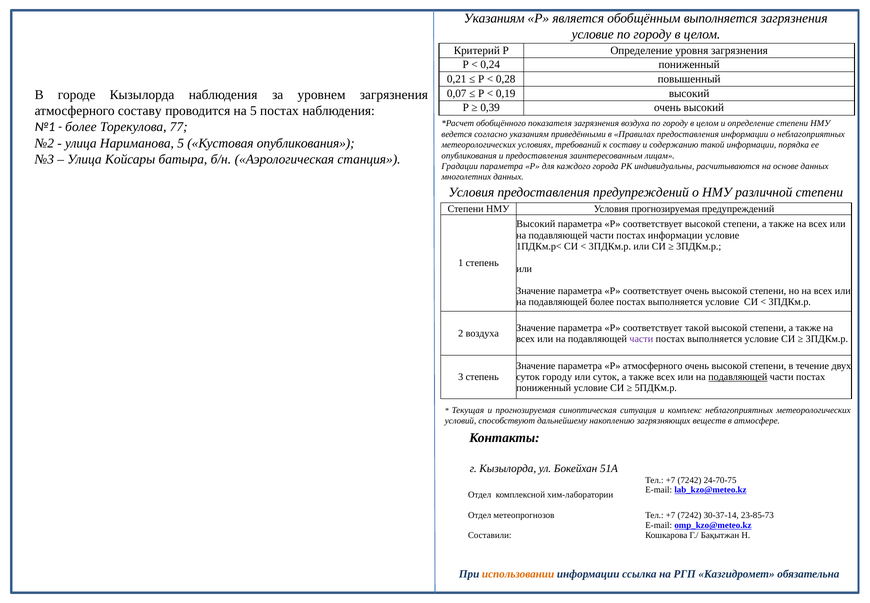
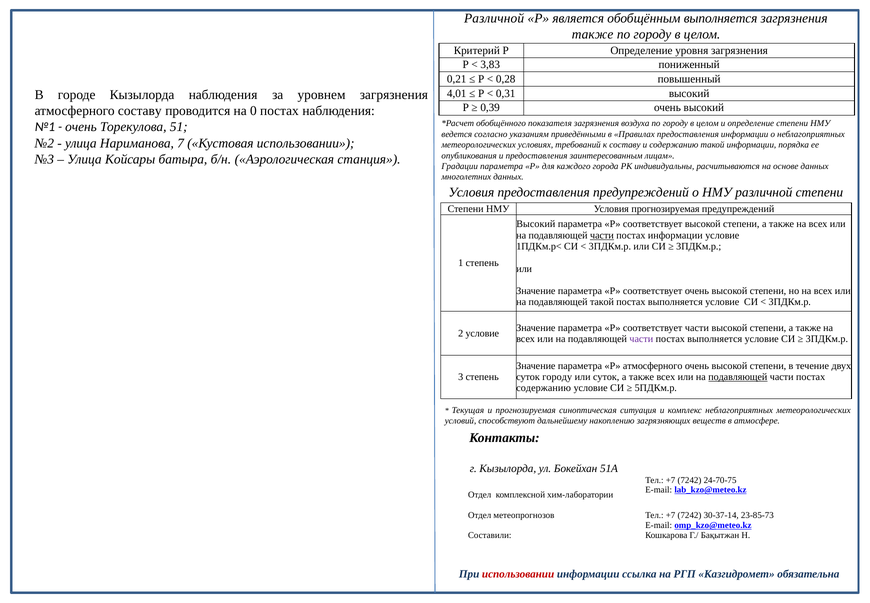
Указаниям at (494, 18): Указаниям -> Различной
условие at (593, 34): условие -> также
0,24: 0,24 -> 3,83
0,07: 0,07 -> 4,01
0,19: 0,19 -> 0,31
на 5: 5 -> 0
более at (81, 127): более -> очень
77: 77 -> 51
Нариманова 5: 5 -> 7
Кустовая опубликования: опубликования -> использовании
части at (602, 235) underline: none -> present
подавляющей более: более -> такой
соответствует такой: такой -> части
2 воздуха: воздуха -> условие
пониженный at (544, 388): пониженный -> содержанию
использовании at (518, 574) colour: orange -> red
